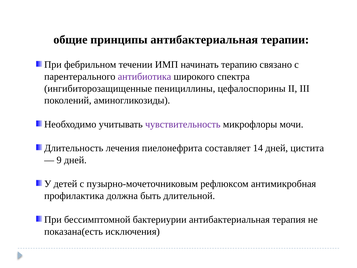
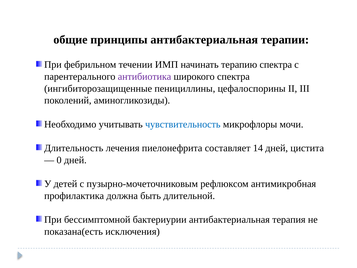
терапию связано: связано -> спектра
чувствительность colour: purple -> blue
9: 9 -> 0
